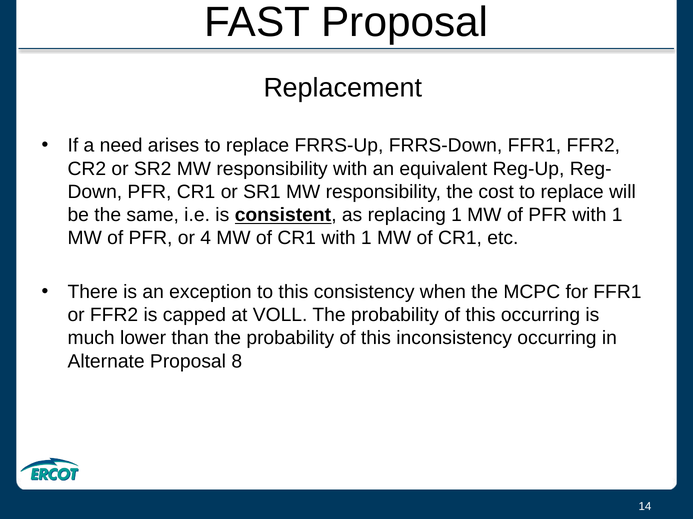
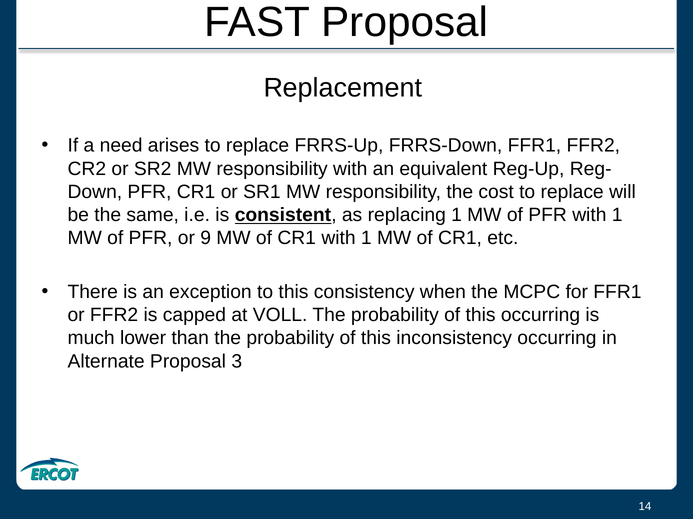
4: 4 -> 9
8: 8 -> 3
